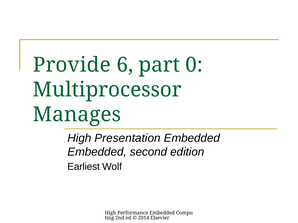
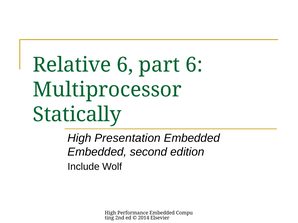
Provide: Provide -> Relative
part 0: 0 -> 6
Manages: Manages -> Statically
Earliest: Earliest -> Include
